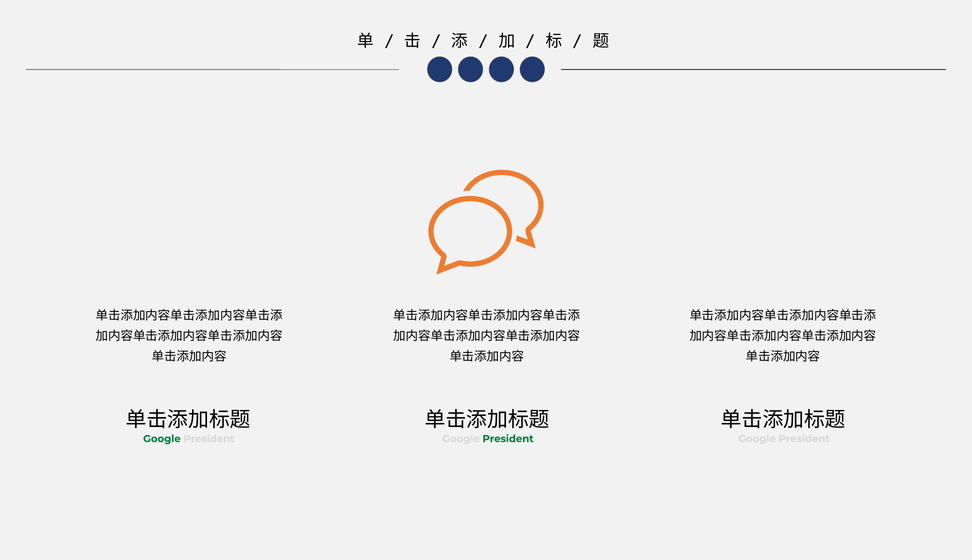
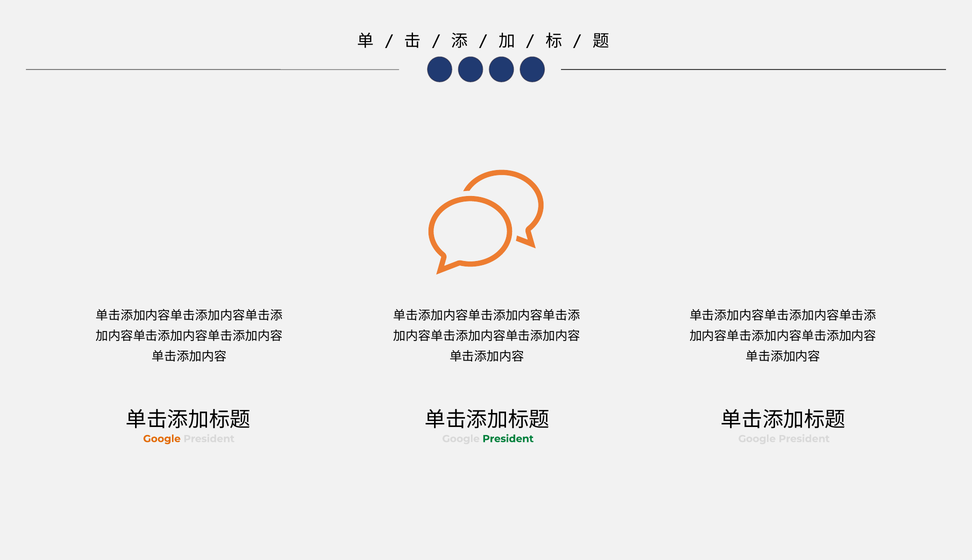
Google at (162, 439) colour: green -> orange
